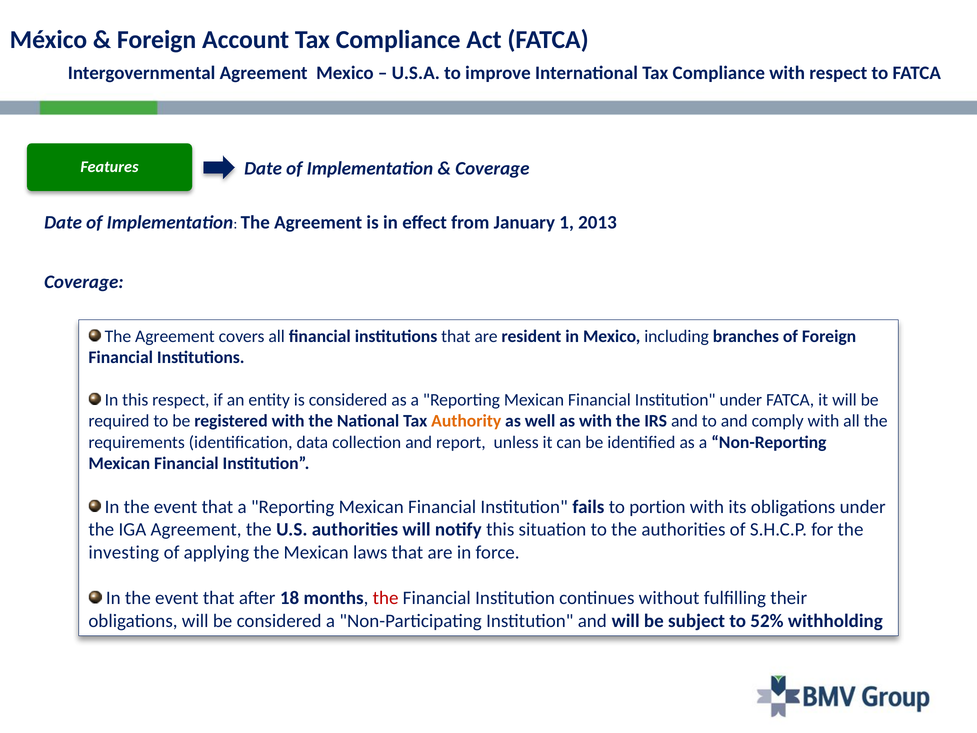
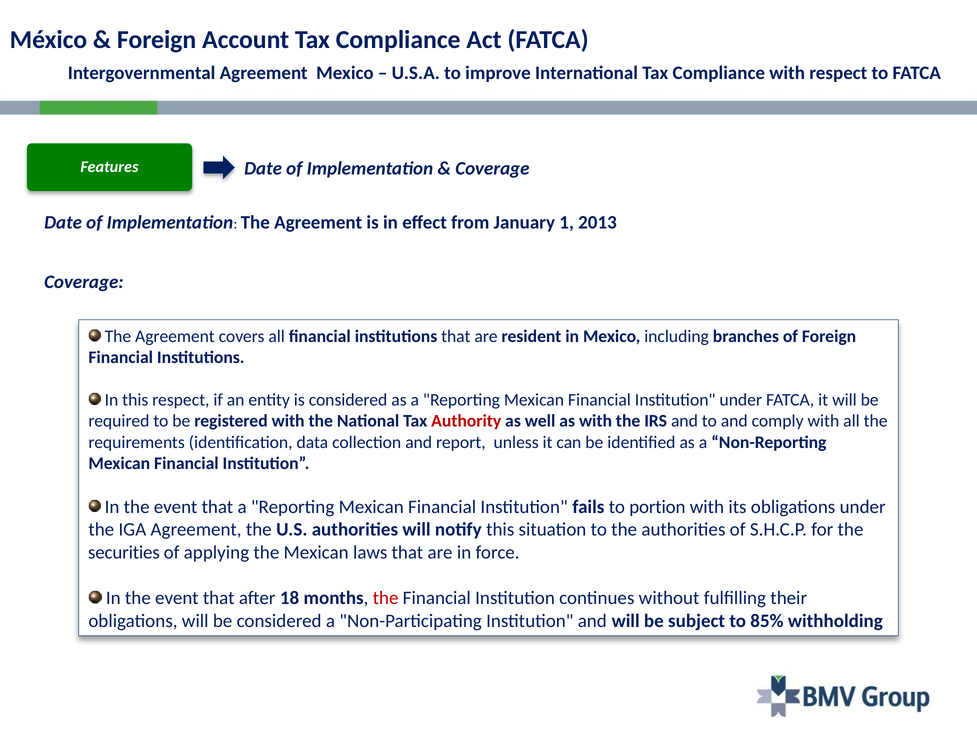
Authority colour: orange -> red
investing: investing -> securities
52%: 52% -> 85%
